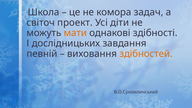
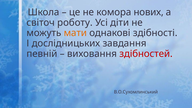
задач: задач -> нових
проект: проект -> роботу
здібностей colour: orange -> red
